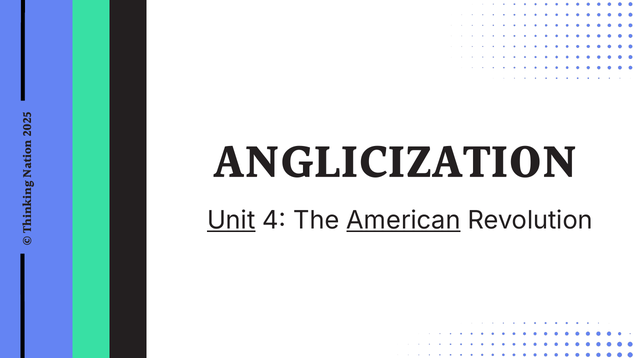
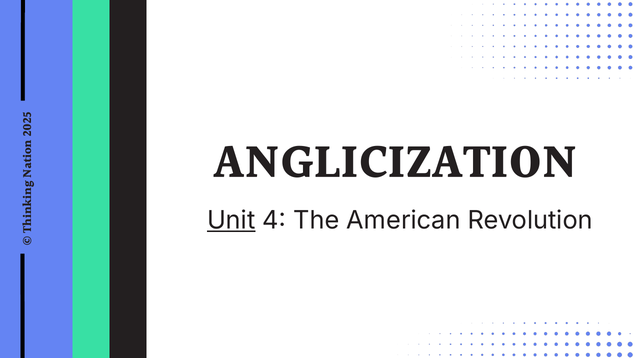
American underline: present -> none
